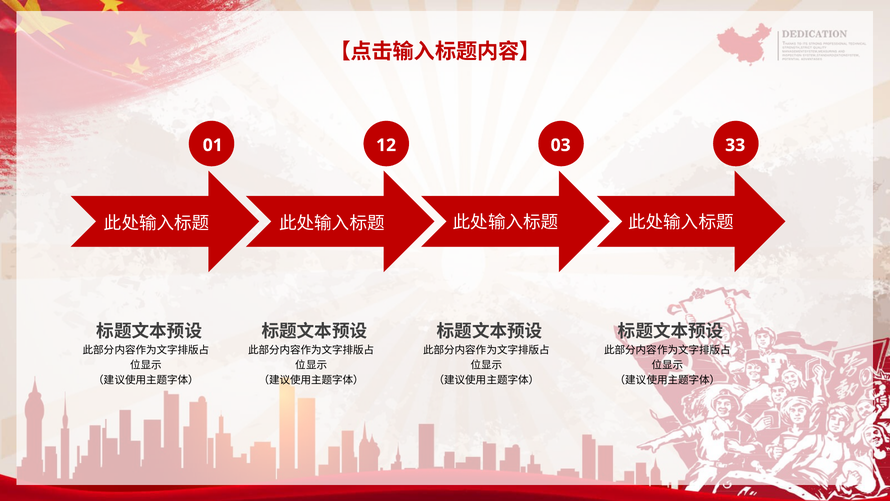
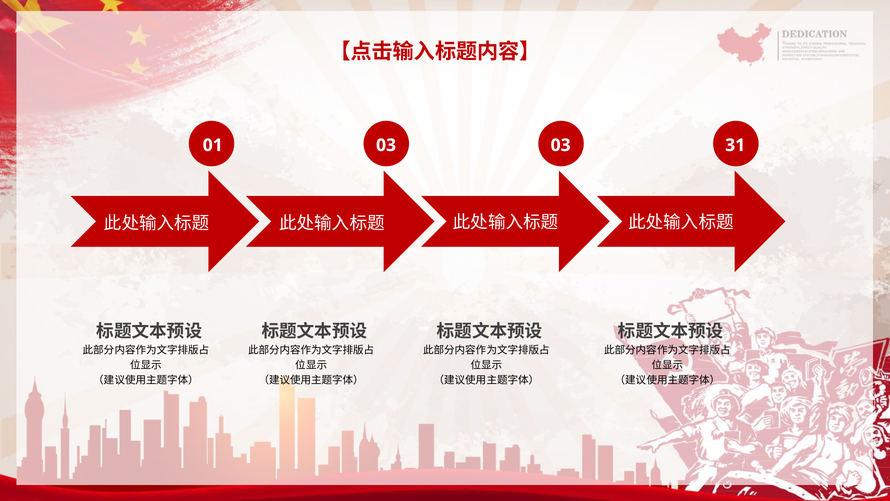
01 12: 12 -> 03
33: 33 -> 31
